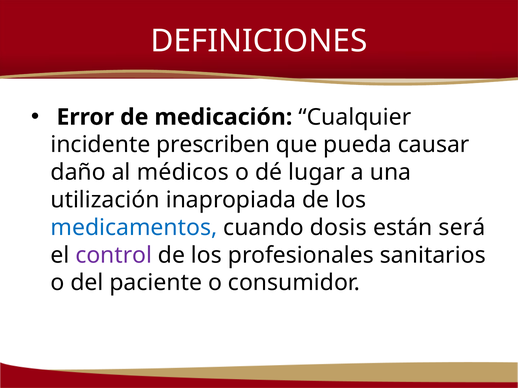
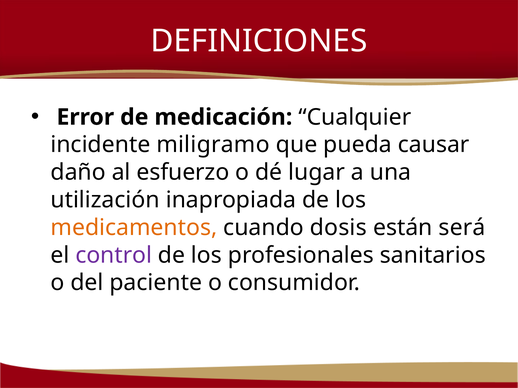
prescriben: prescriben -> miligramo
médicos: médicos -> esfuerzo
medicamentos colour: blue -> orange
